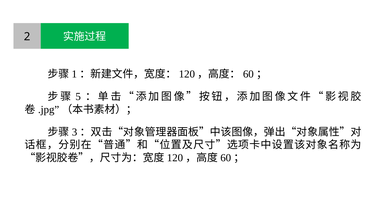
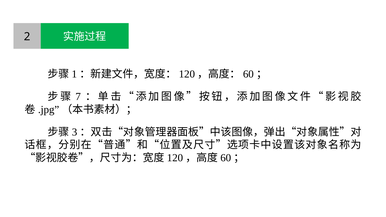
5: 5 -> 7
